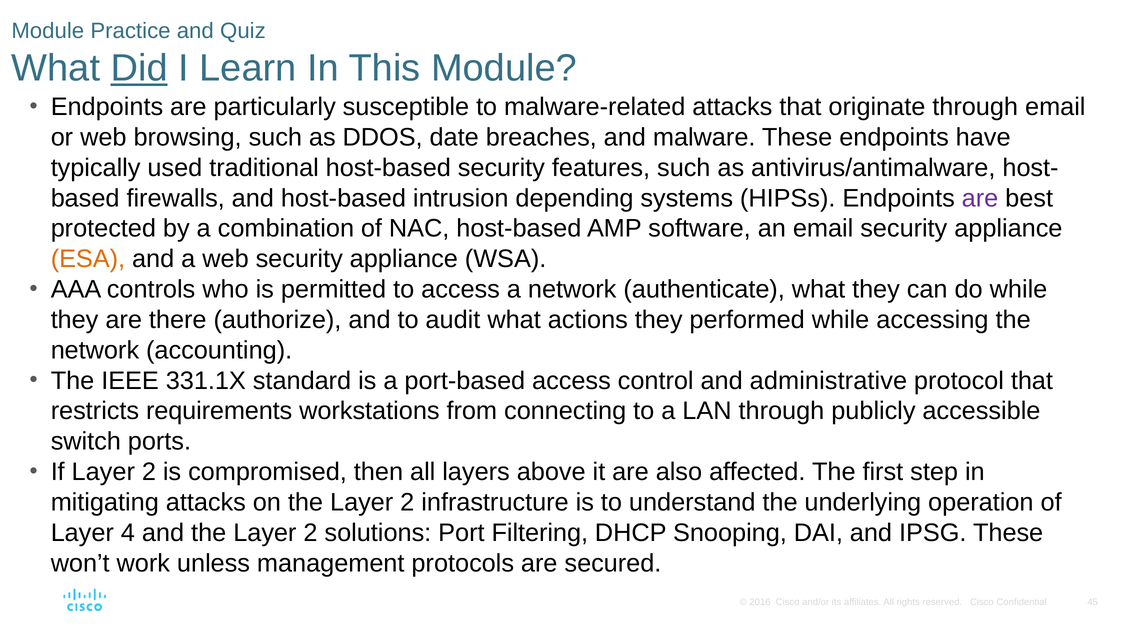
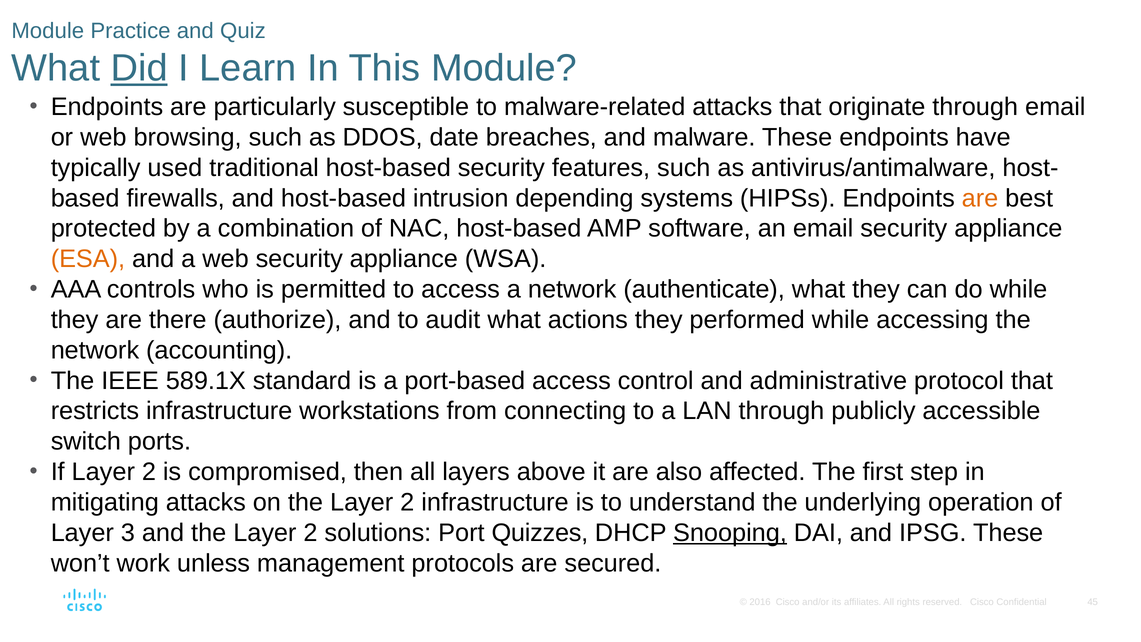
are at (980, 198) colour: purple -> orange
331.1X: 331.1X -> 589.1X
restricts requirements: requirements -> infrastructure
4: 4 -> 3
Filtering: Filtering -> Quizzes
Snooping underline: none -> present
